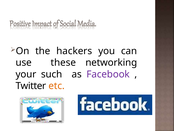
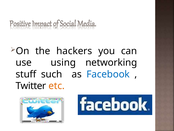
these: these -> using
your: your -> stuff
Facebook colour: purple -> blue
